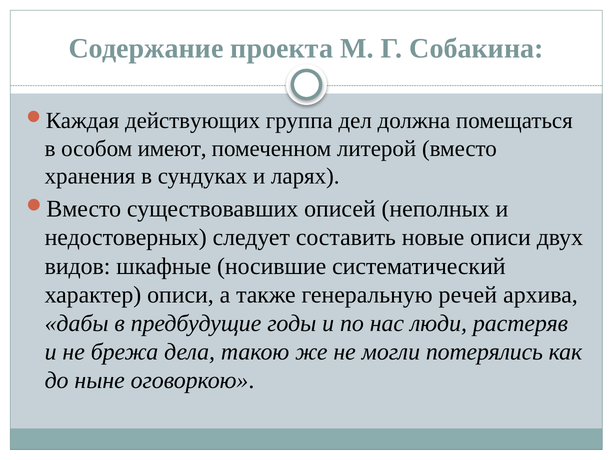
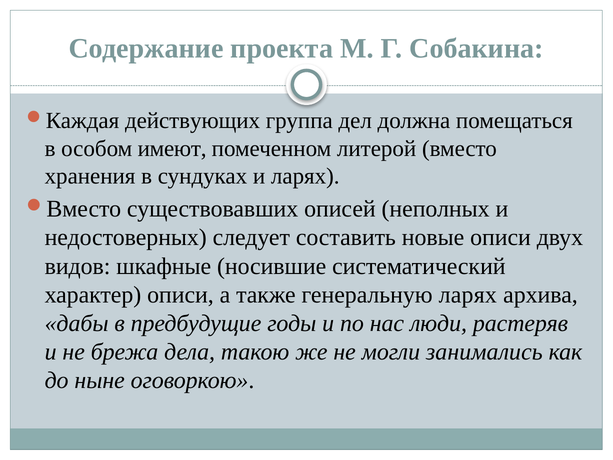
генеральную речей: речей -> ларях
потерялись: потерялись -> занимались
